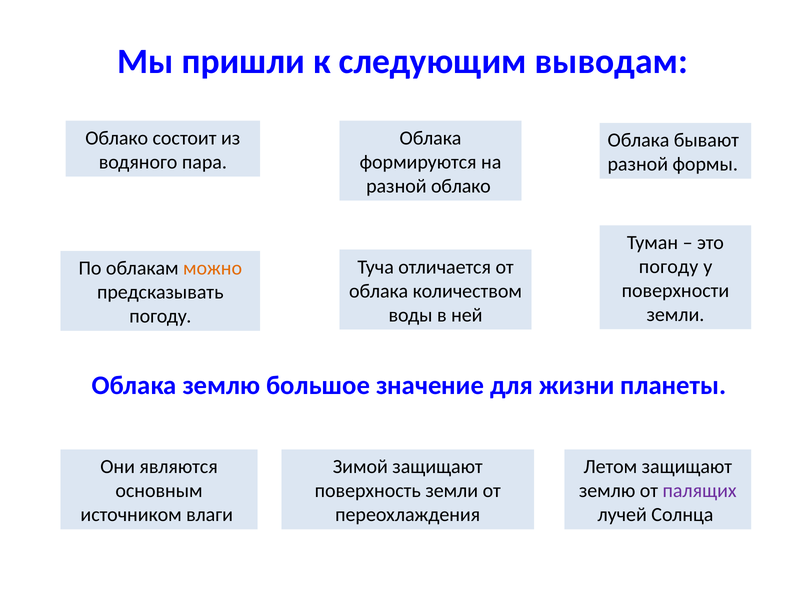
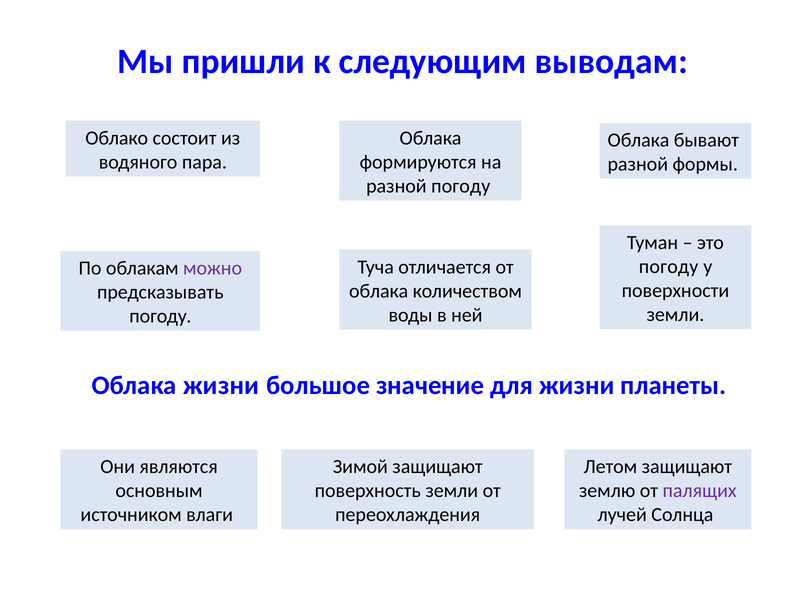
разной облако: облако -> погоду
можно colour: orange -> purple
Облака землю: землю -> жизни
